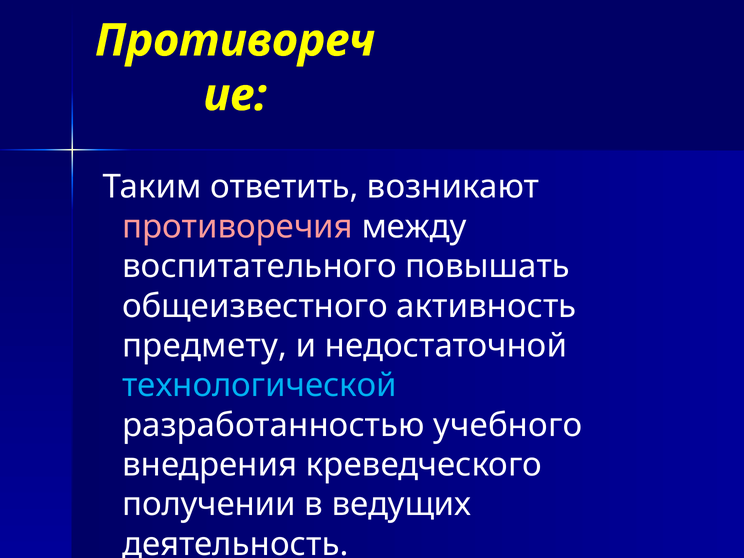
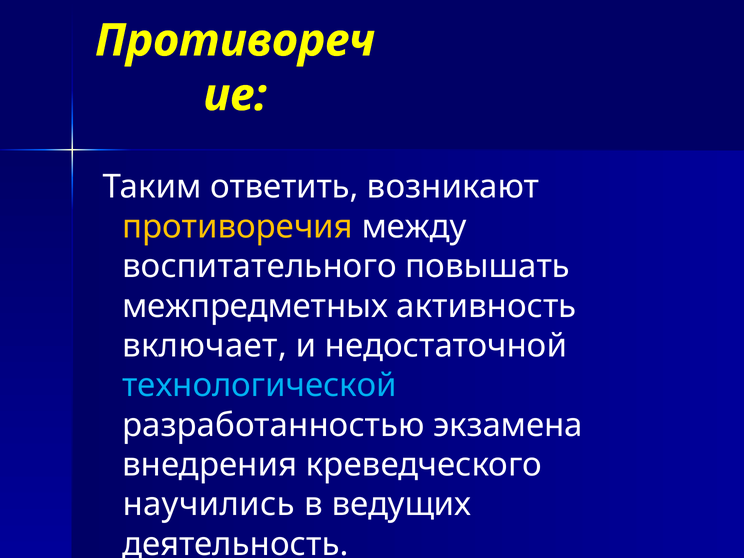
противоречия colour: pink -> yellow
общеизвестного: общеизвестного -> межпредметных
предмету: предмету -> включает
учебного: учебного -> экзамена
получении: получении -> научились
